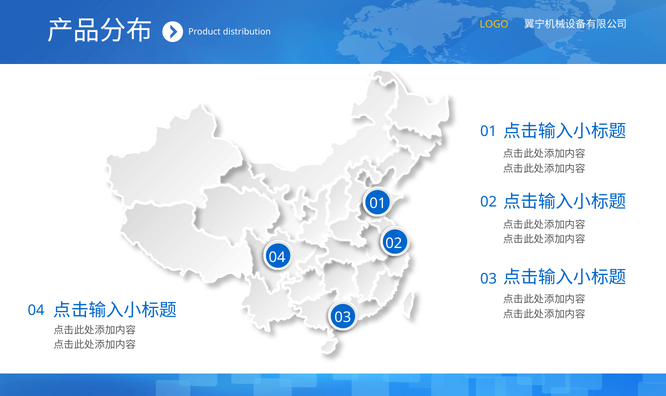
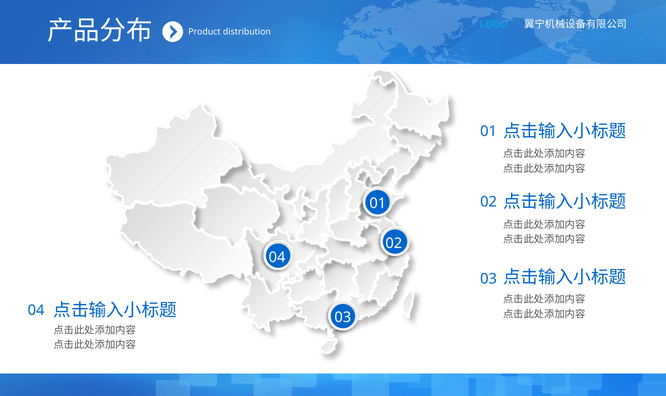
LOGO colour: yellow -> light blue
